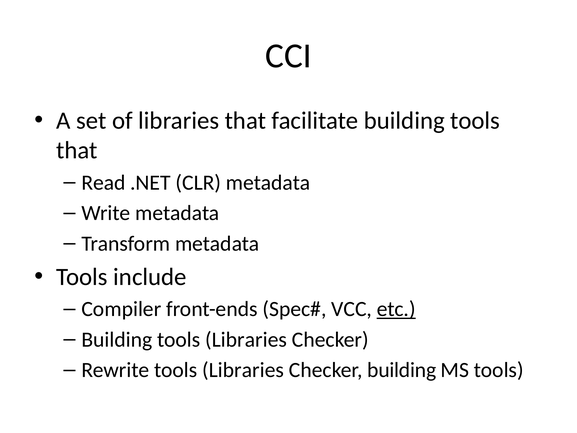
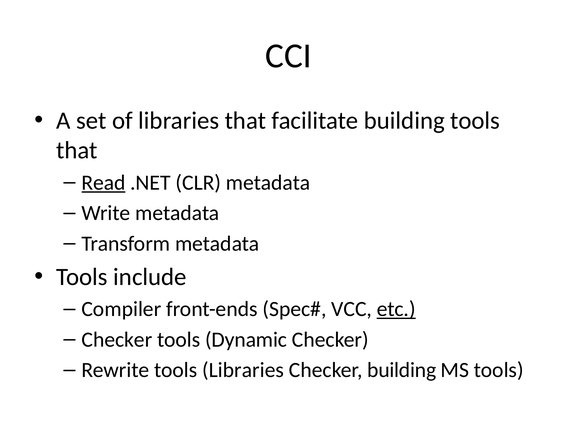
Read underline: none -> present
Building at (117, 339): Building -> Checker
Libraries at (246, 339): Libraries -> Dynamic
